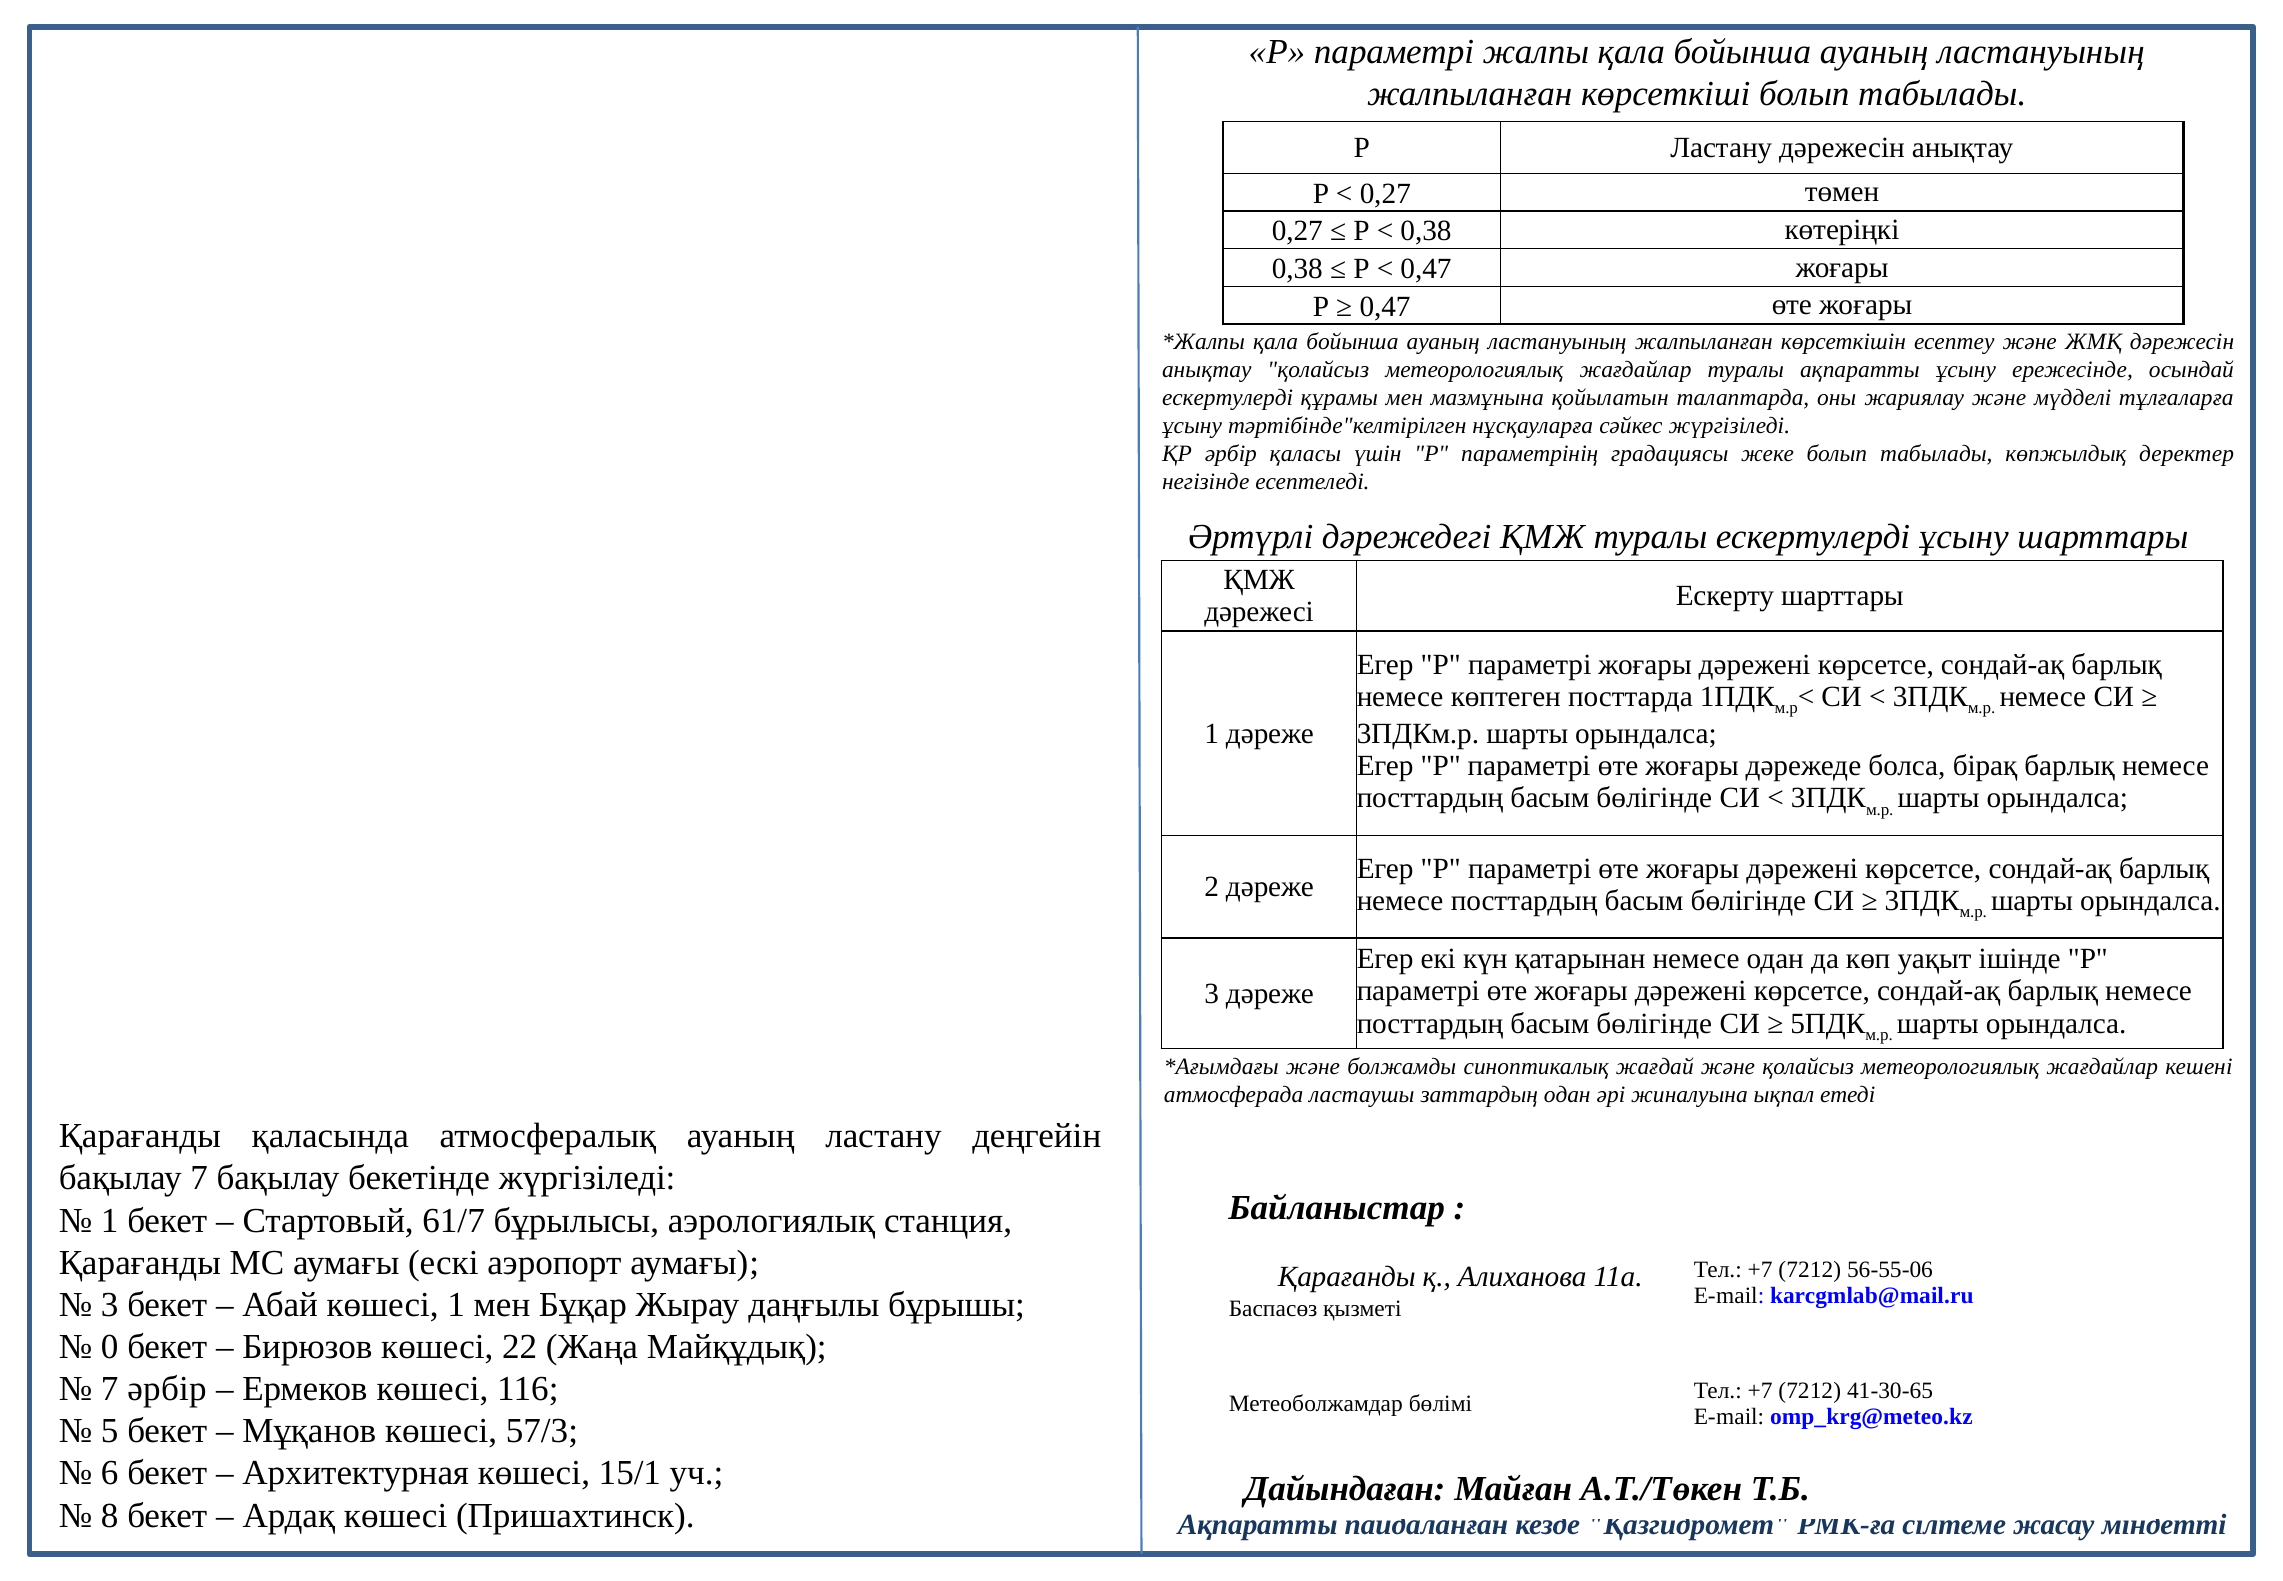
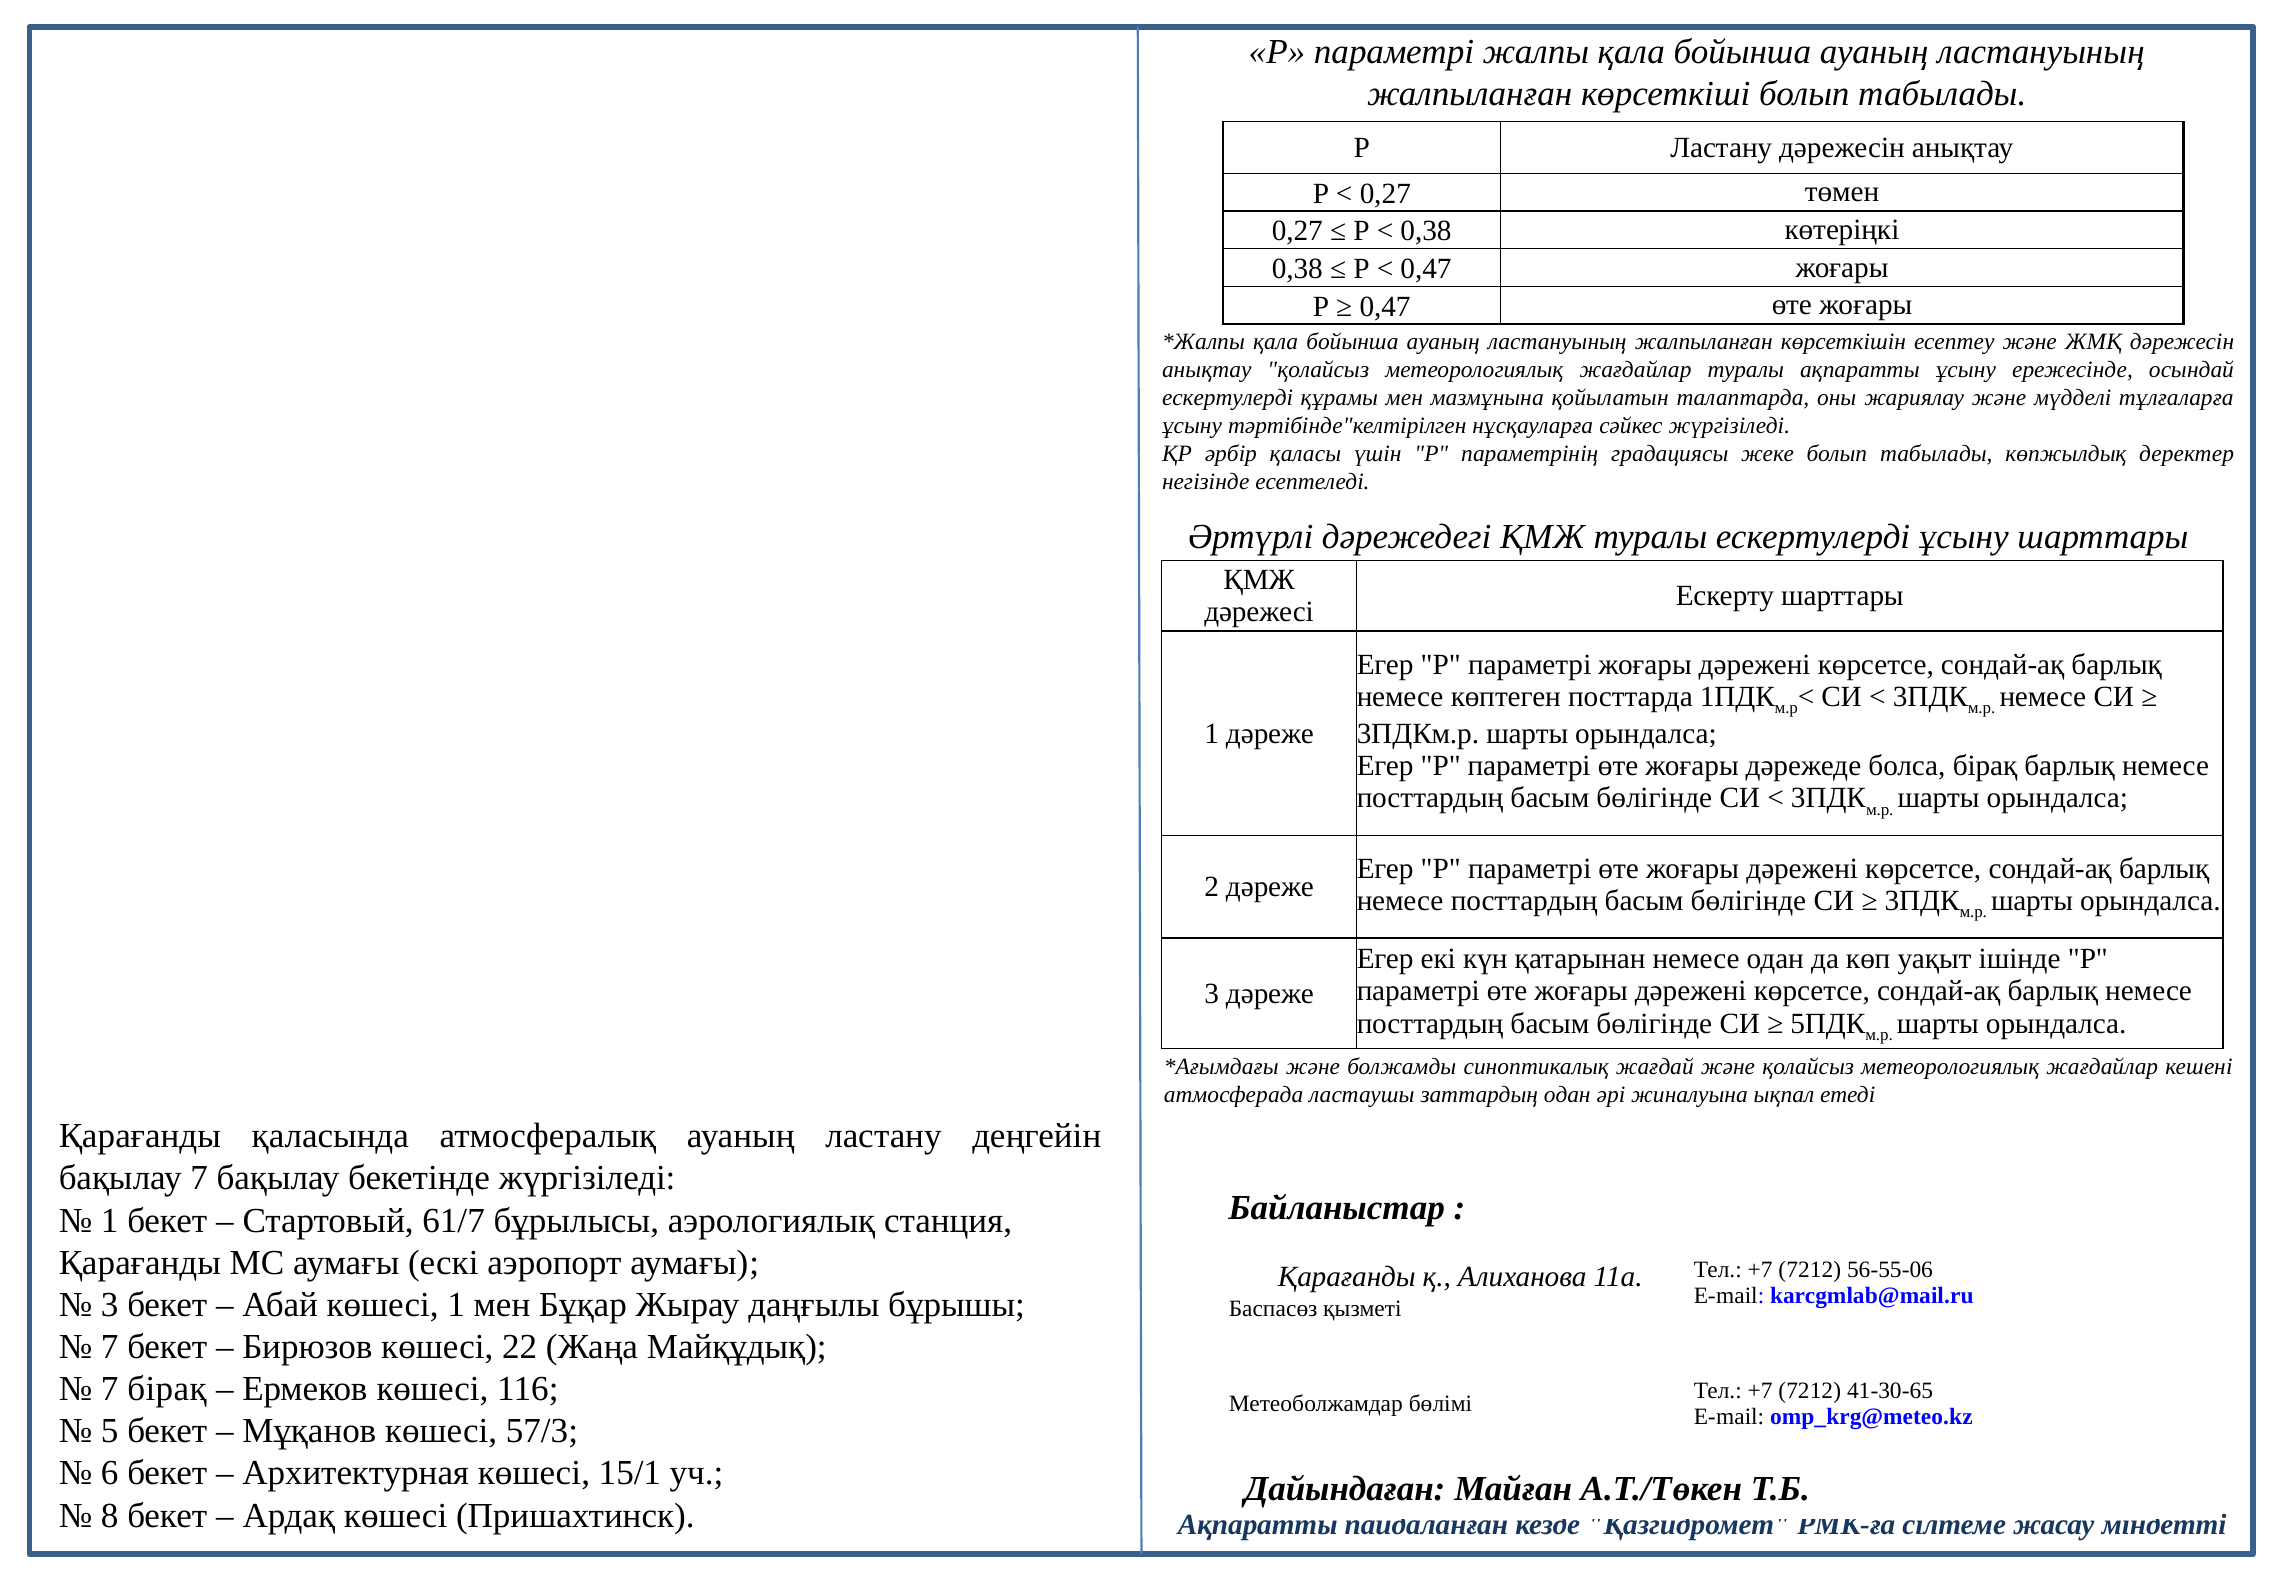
0 at (110, 1347): 0 -> 7
7 әрбір: әрбір -> бірақ
